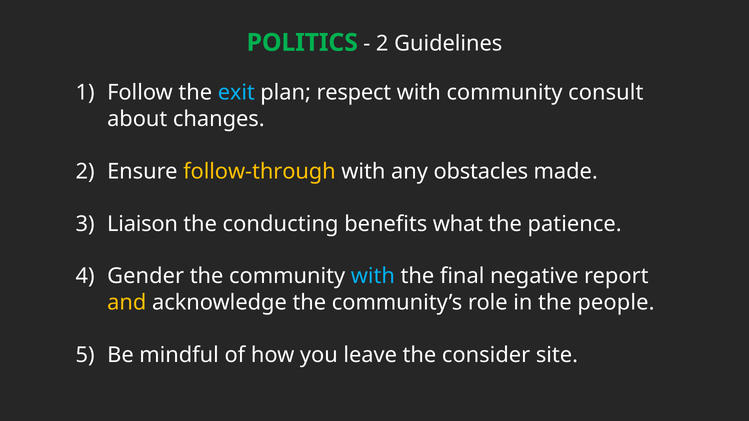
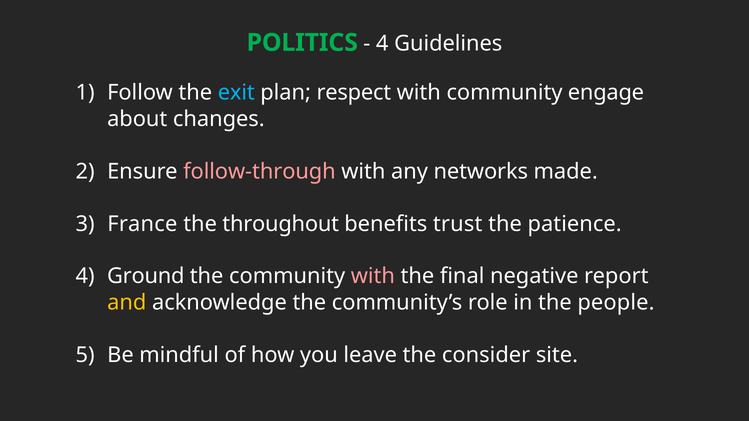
2 at (382, 44): 2 -> 4
consult: consult -> engage
follow-through colour: yellow -> pink
obstacles: obstacles -> networks
Liaison: Liaison -> France
conducting: conducting -> throughout
what: what -> trust
Gender: Gender -> Ground
with at (373, 276) colour: light blue -> pink
